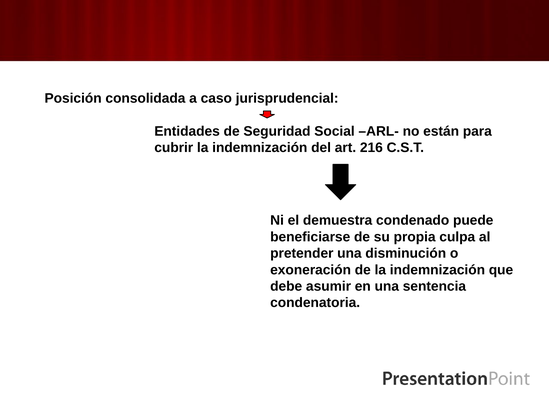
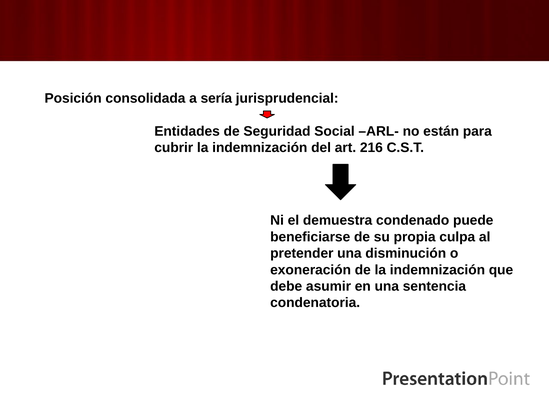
caso: caso -> sería
